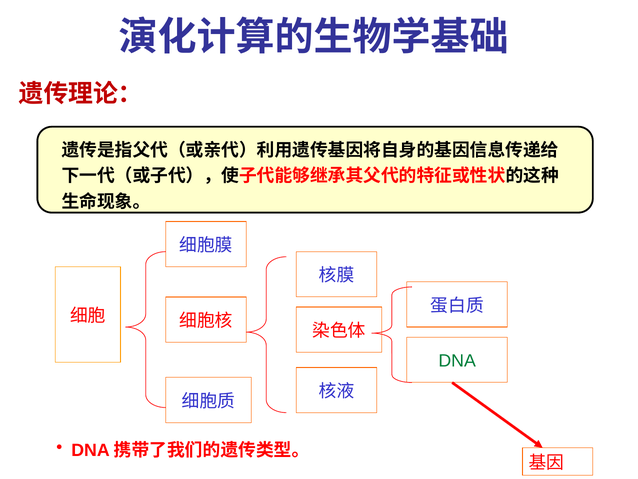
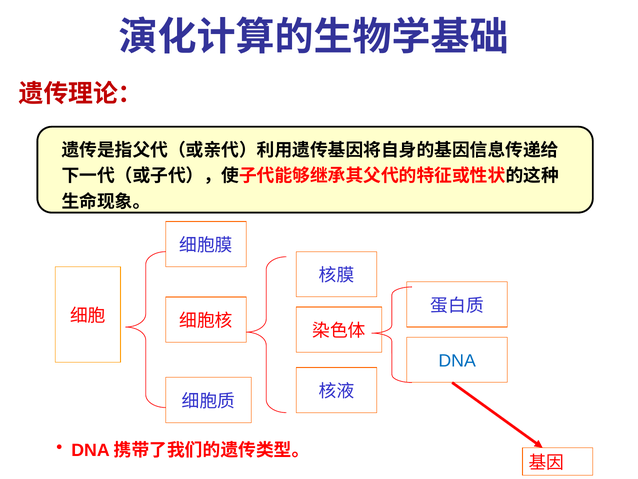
DNA colour: green -> blue
